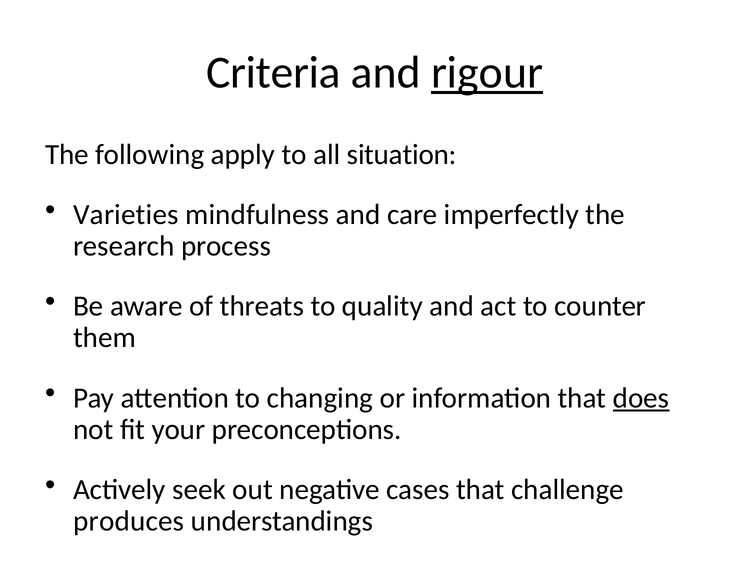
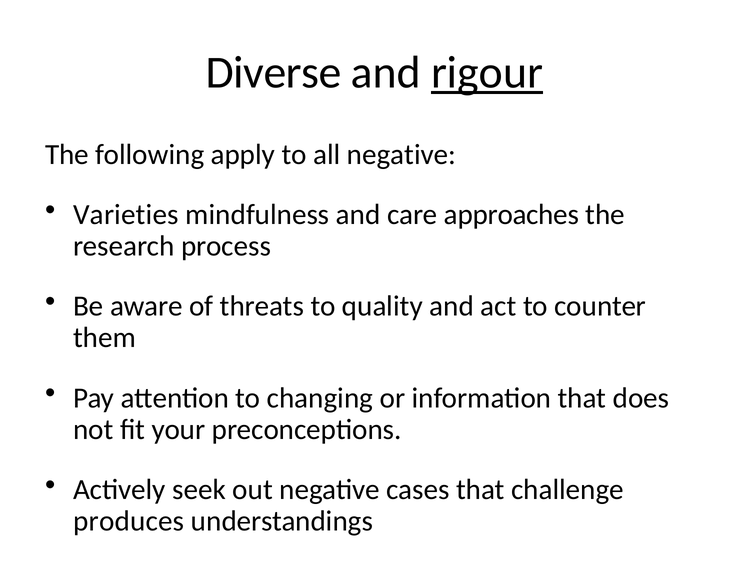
Criteria: Criteria -> Diverse
all situation: situation -> negative
imperfectly: imperfectly -> approaches
does underline: present -> none
